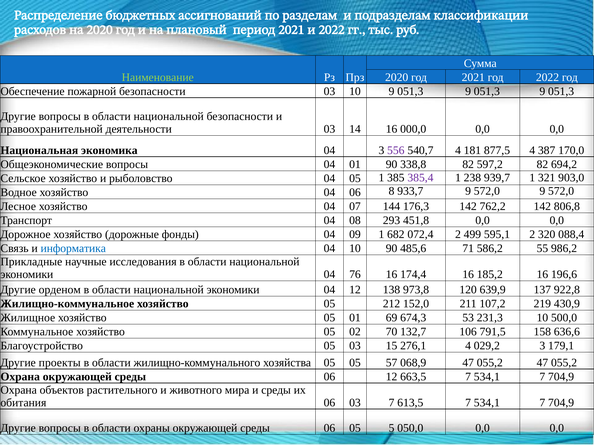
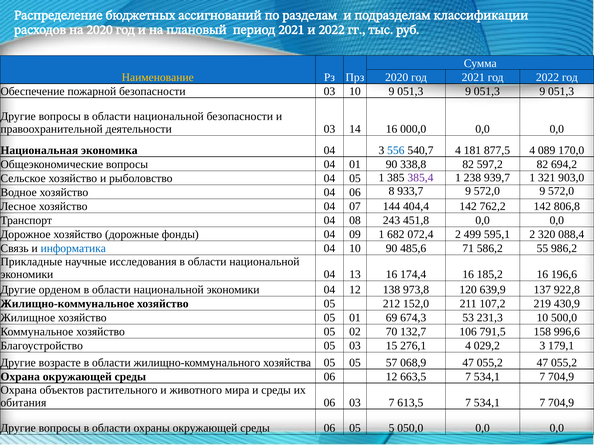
Наименование colour: light green -> yellow
556 colour: purple -> blue
387: 387 -> 089
176,3: 176,3 -> 404,4
293: 293 -> 243
76: 76 -> 13
636,6: 636,6 -> 996,6
проекты: проекты -> возрасте
